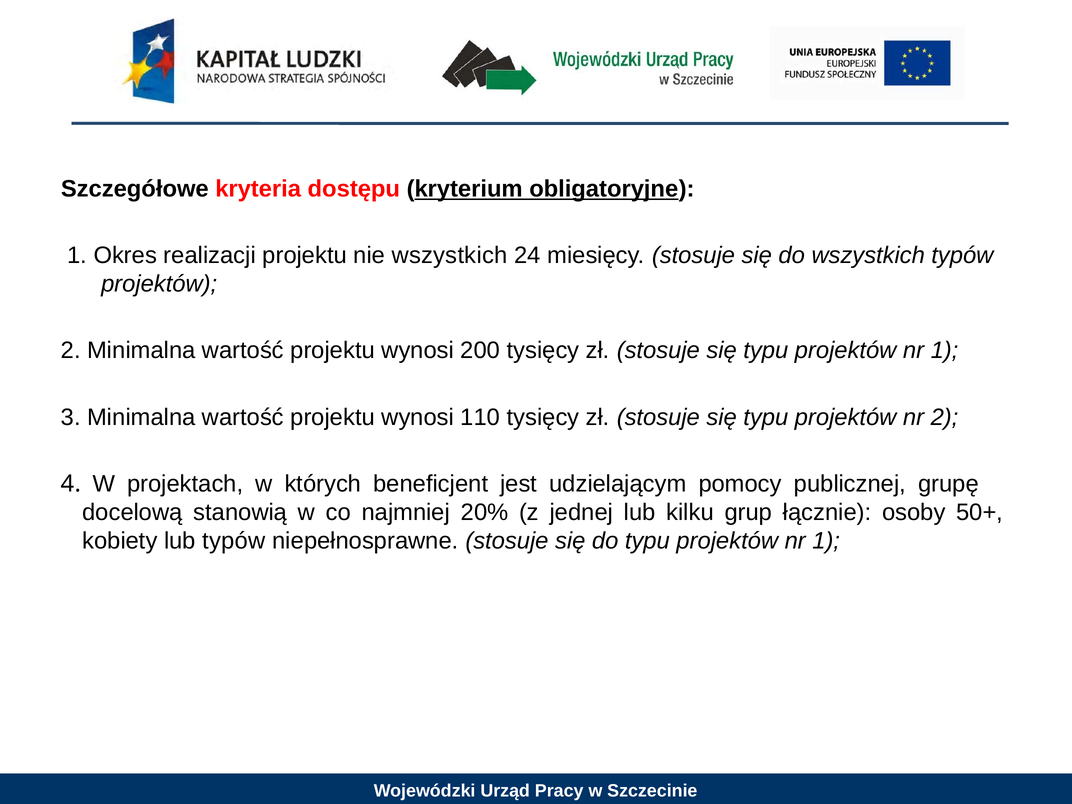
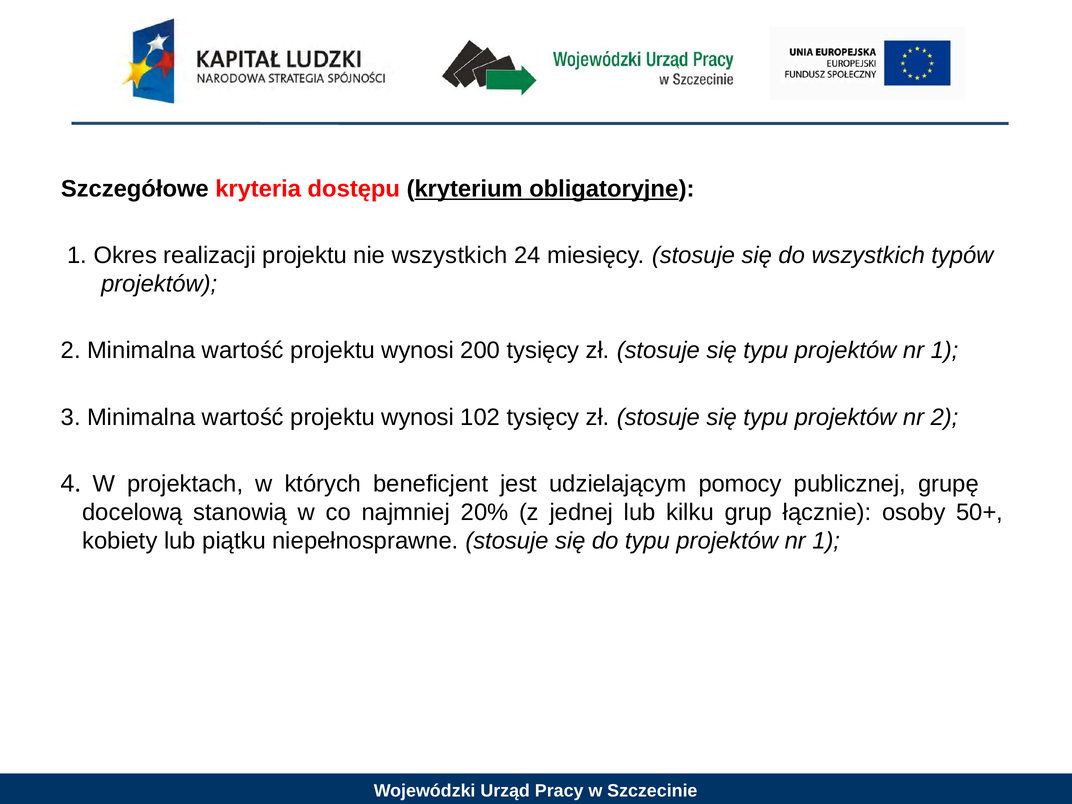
110: 110 -> 102
lub typów: typów -> piątku
